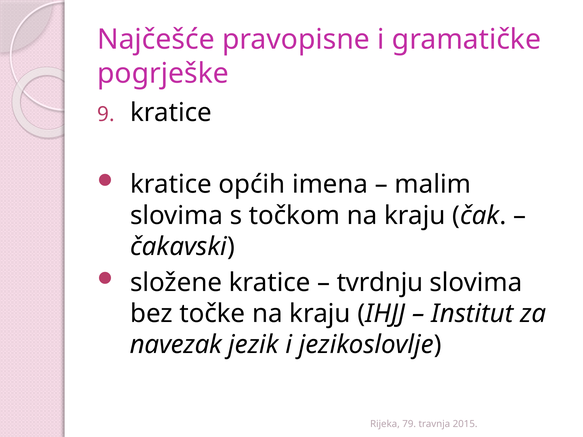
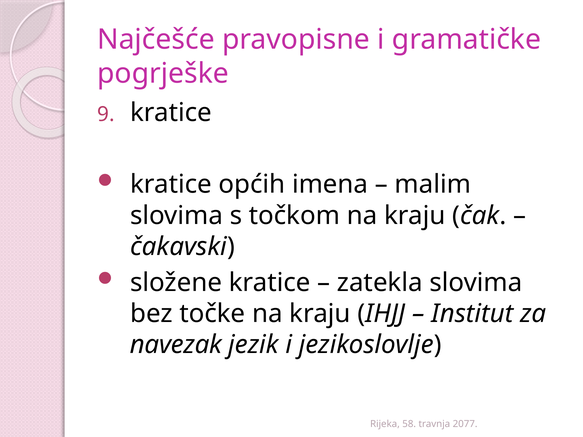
tvrdnju: tvrdnju -> zatekla
79: 79 -> 58
2015: 2015 -> 2077
